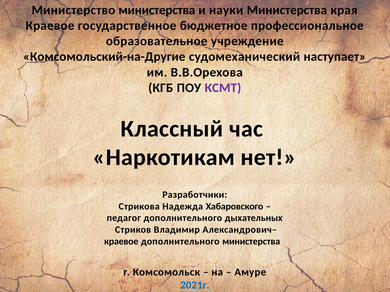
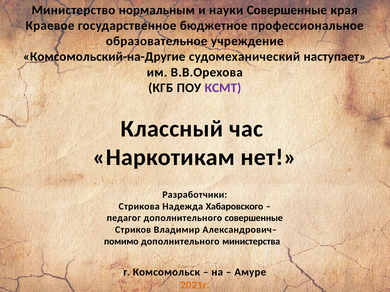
Министерство министерства: министерства -> нормальным
науки Министерства: Министерства -> Совершенные
дополнительного дыхательных: дыхательных -> совершенные
краевое at (121, 242): краевое -> помимо
2021г colour: blue -> orange
